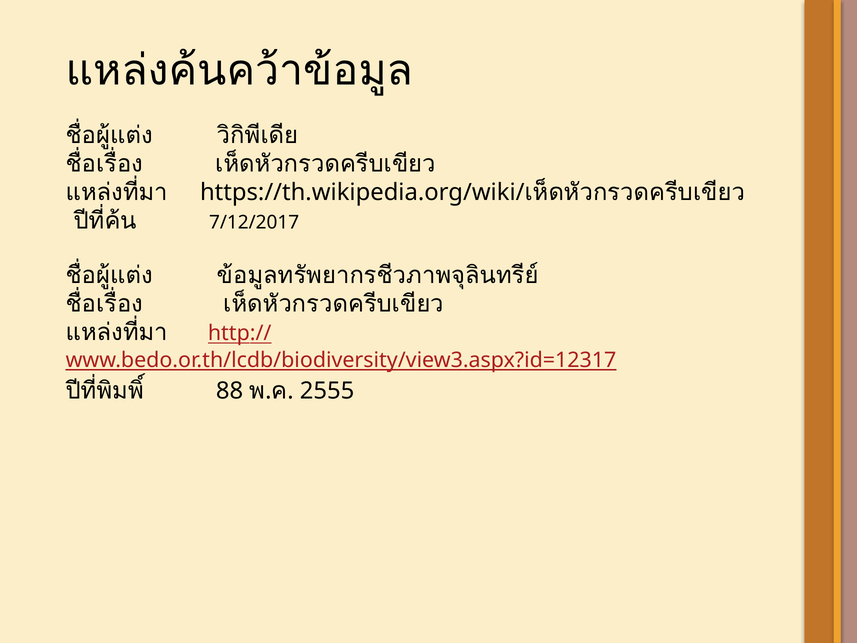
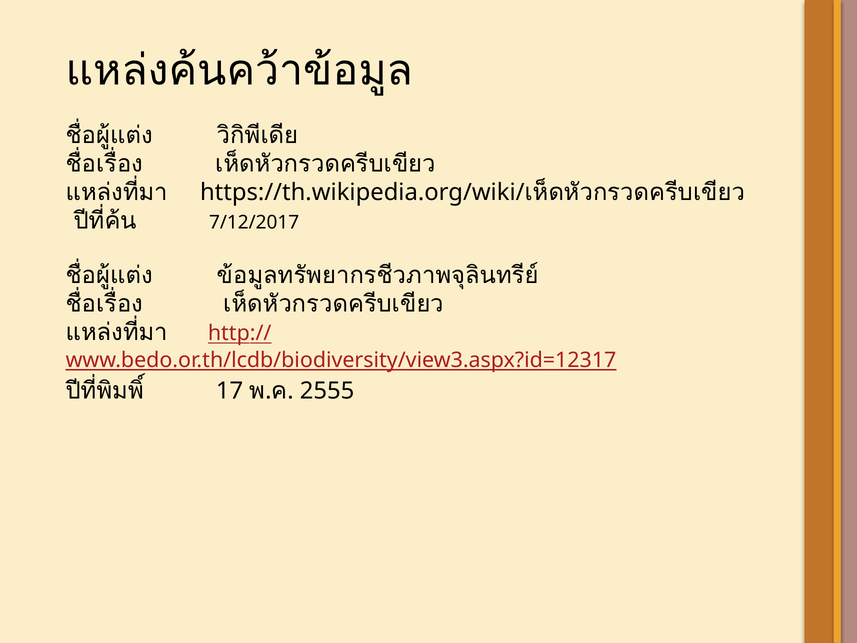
88: 88 -> 17
